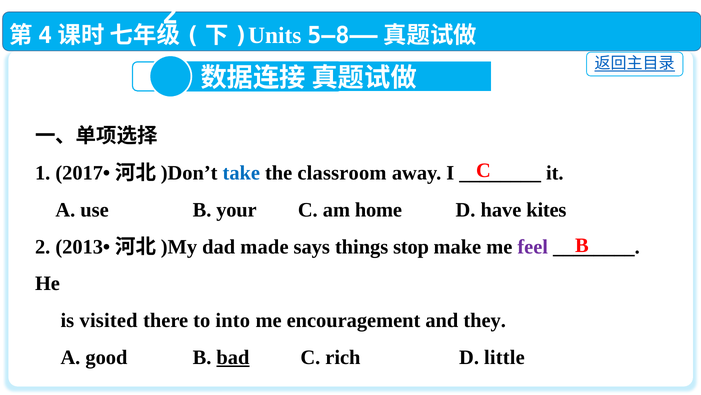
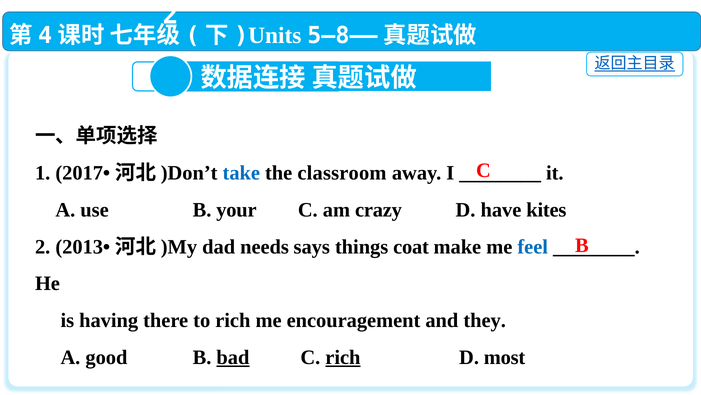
home: home -> crazy
made: made -> needs
stop: stop -> coat
feel colour: purple -> blue
visited: visited -> having
to into: into -> rich
rich at (343, 357) underline: none -> present
little: little -> most
